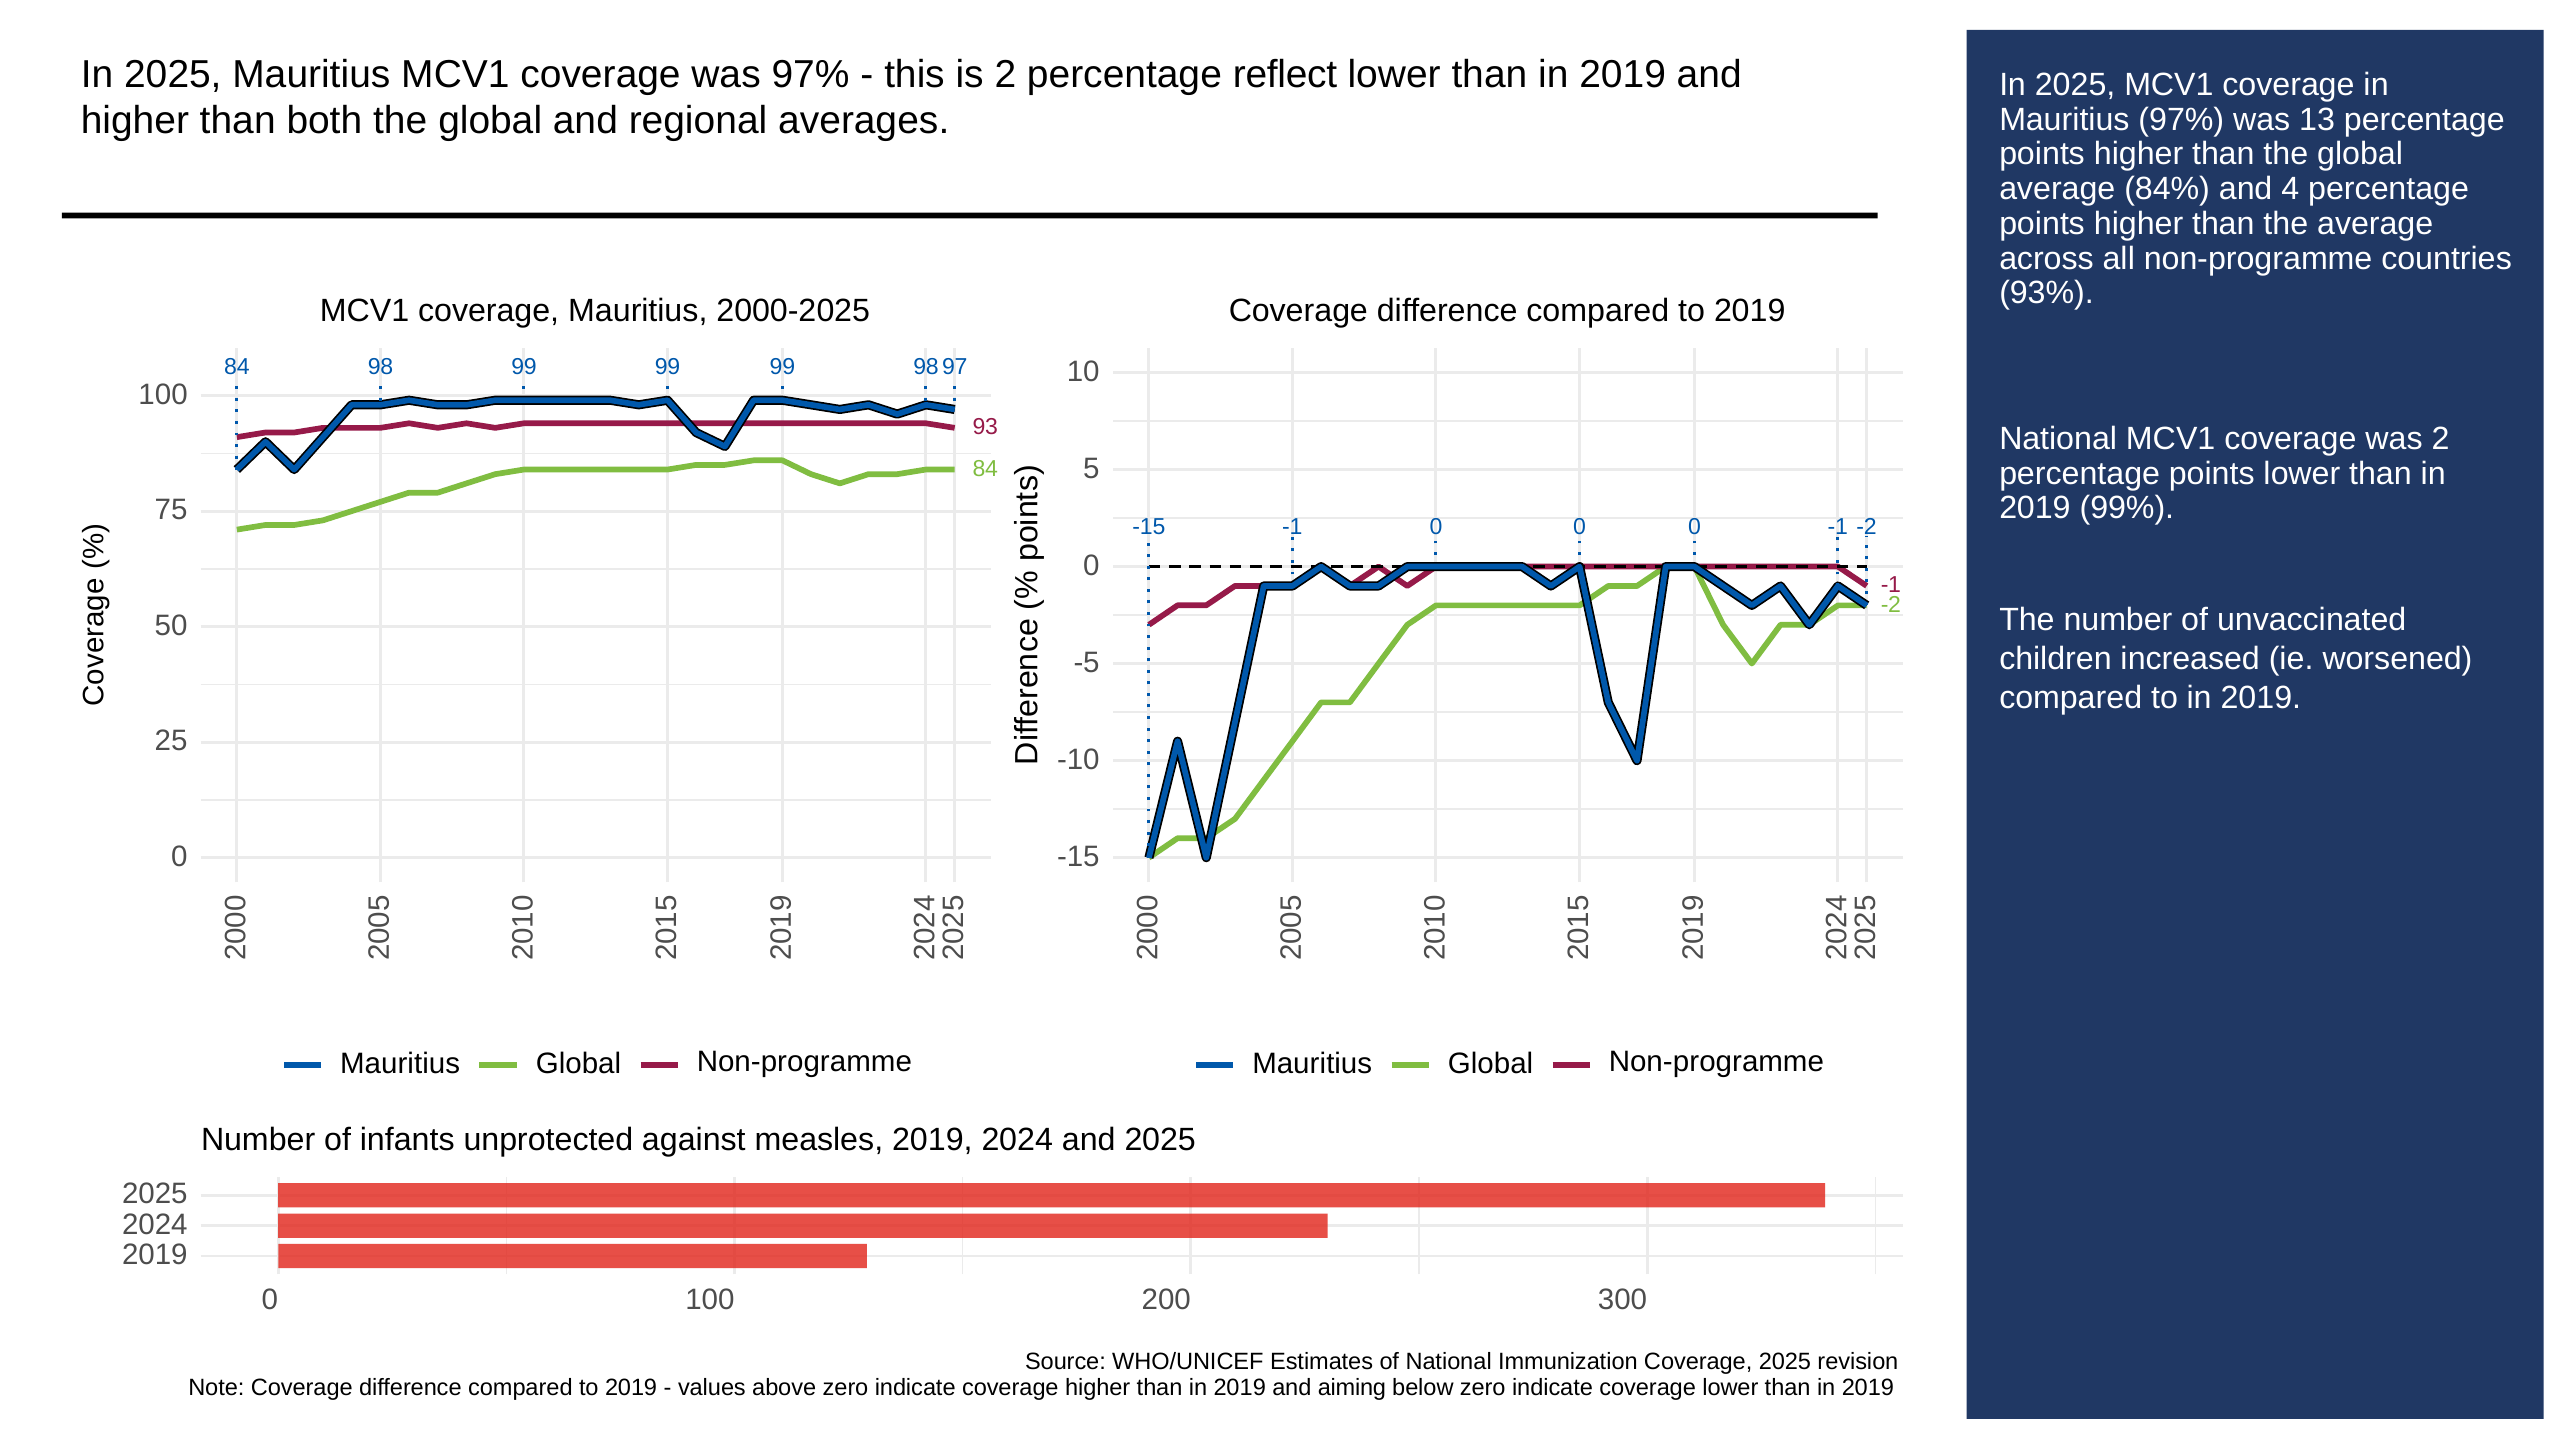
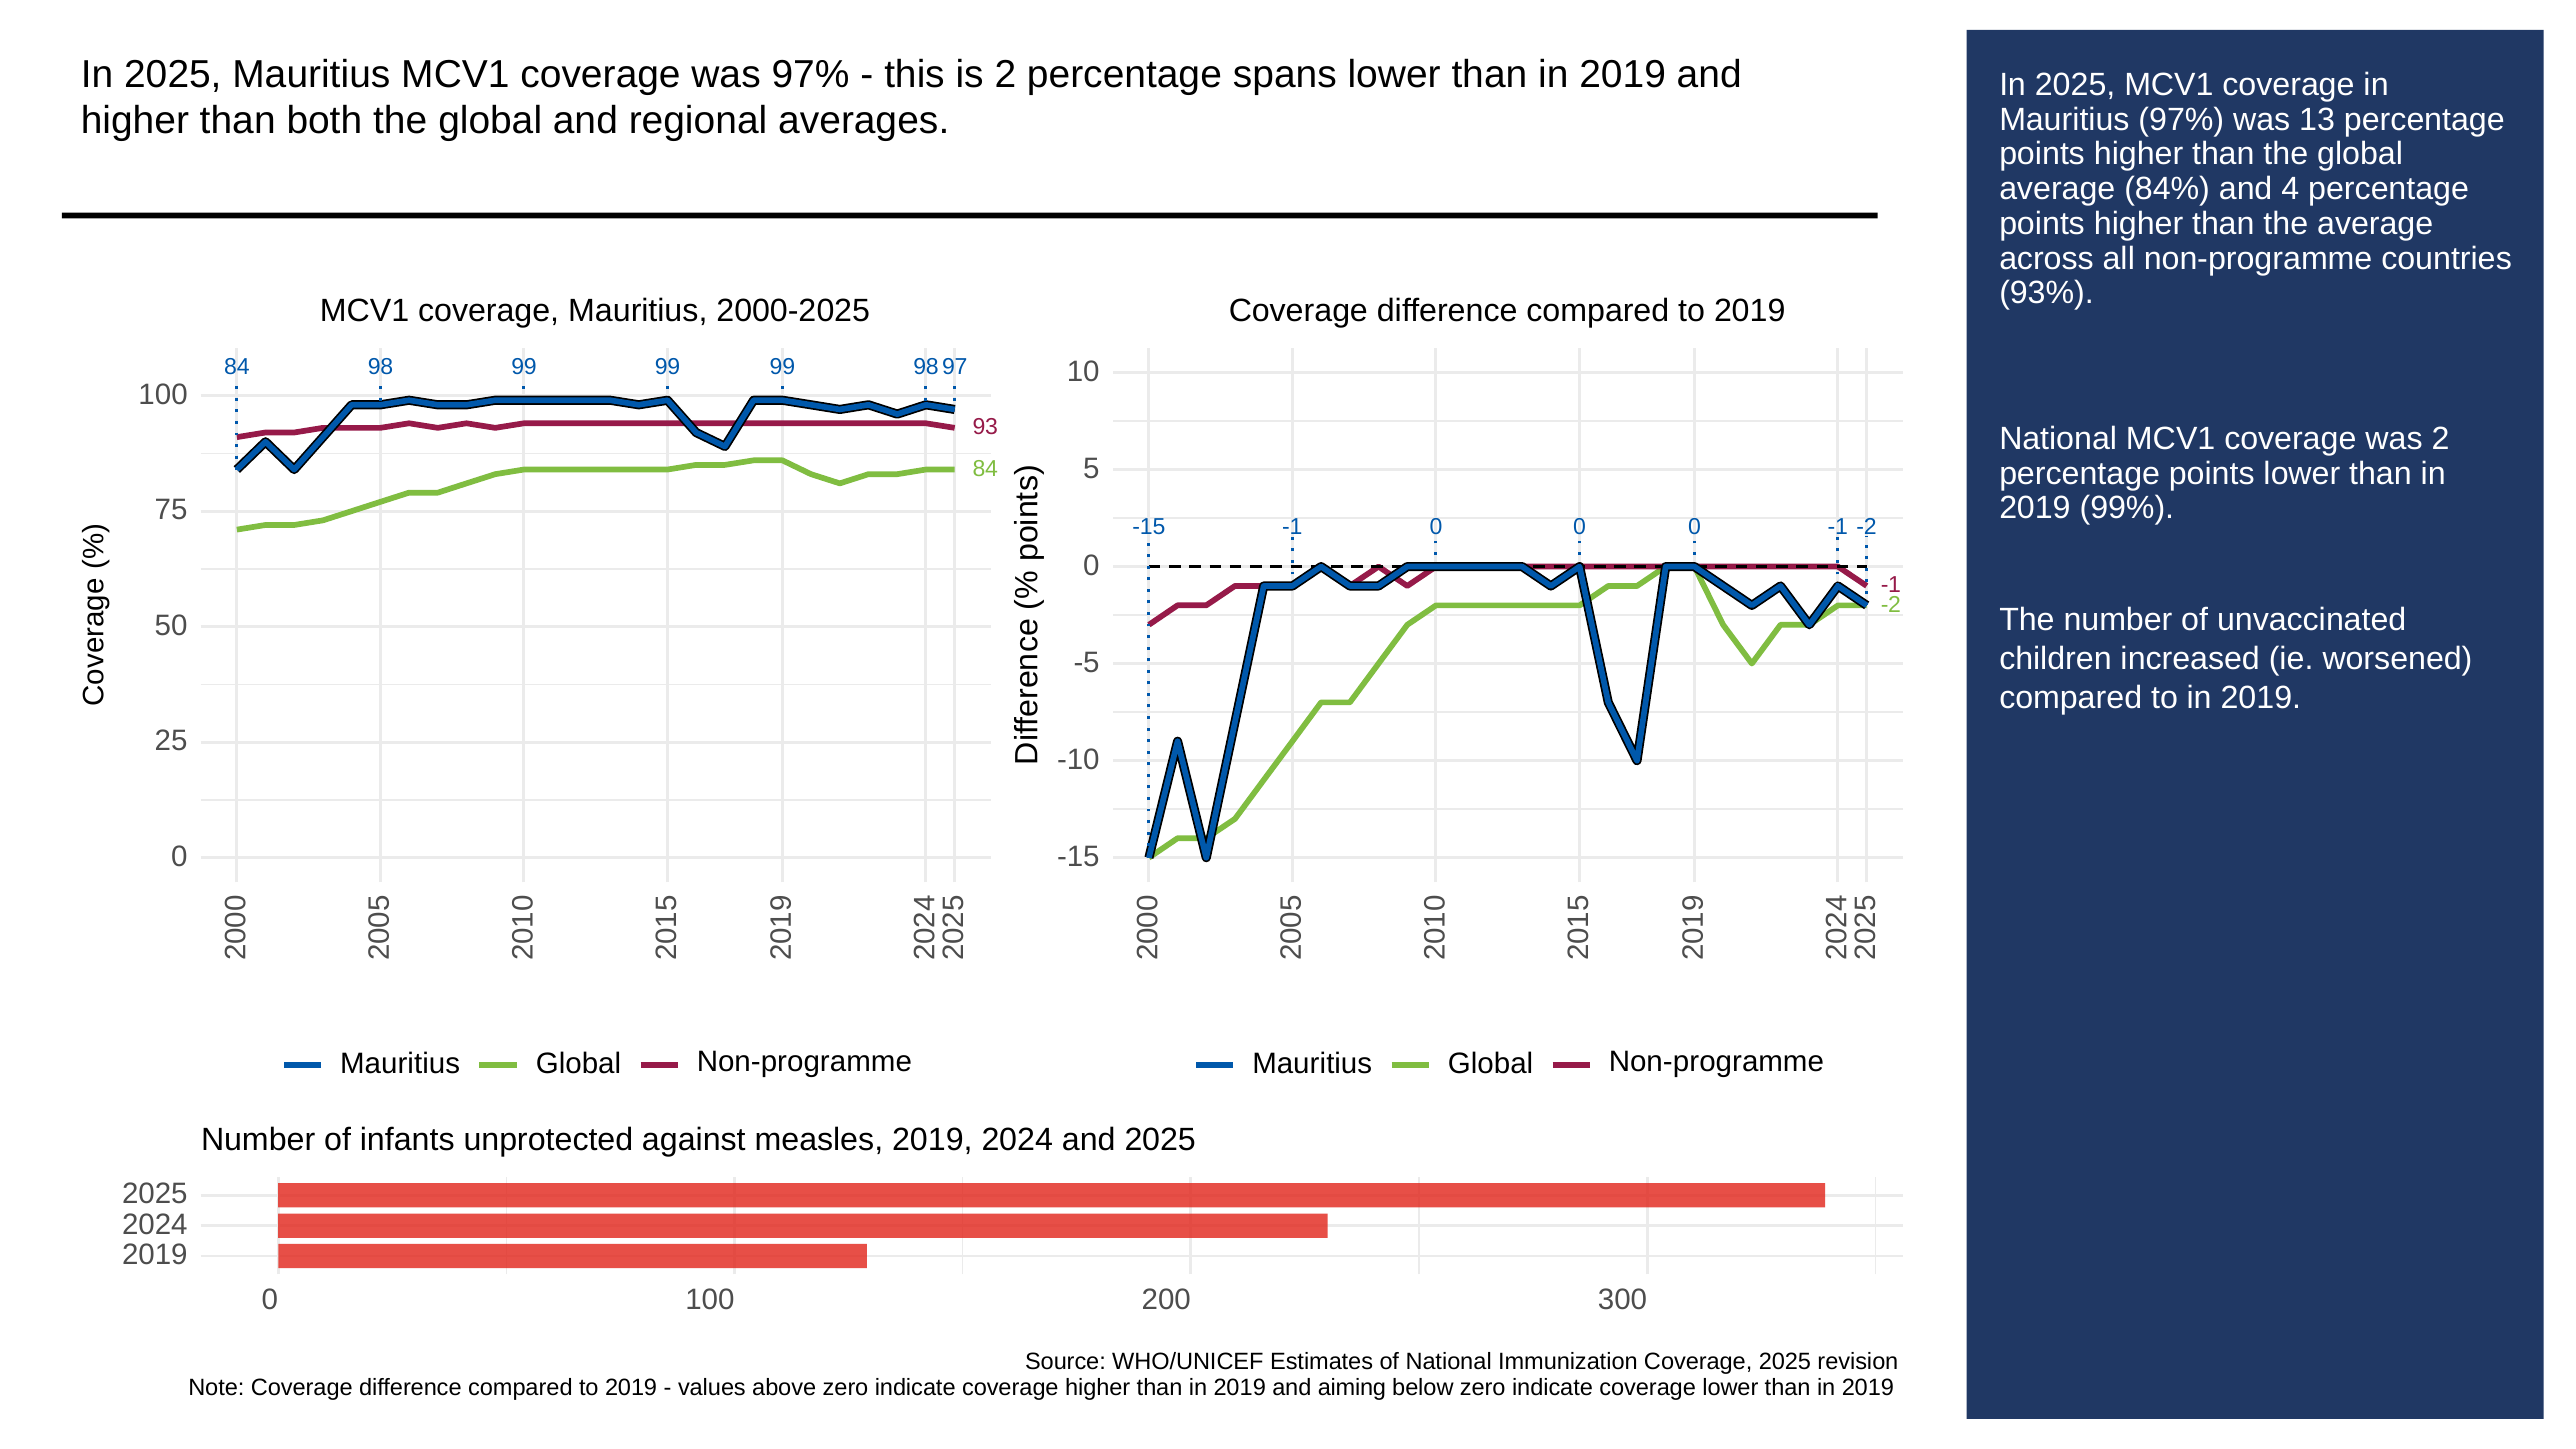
reflect: reflect -> spans
